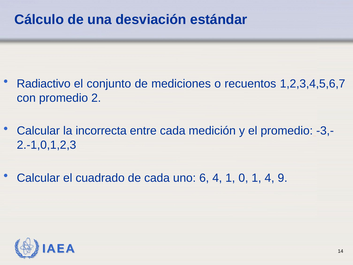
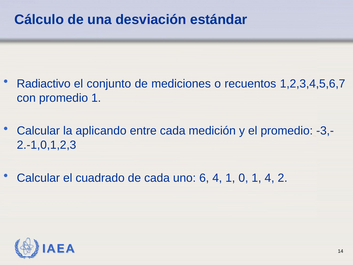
promedio 2: 2 -> 1
incorrecta: incorrecta -> aplicando
9: 9 -> 2
